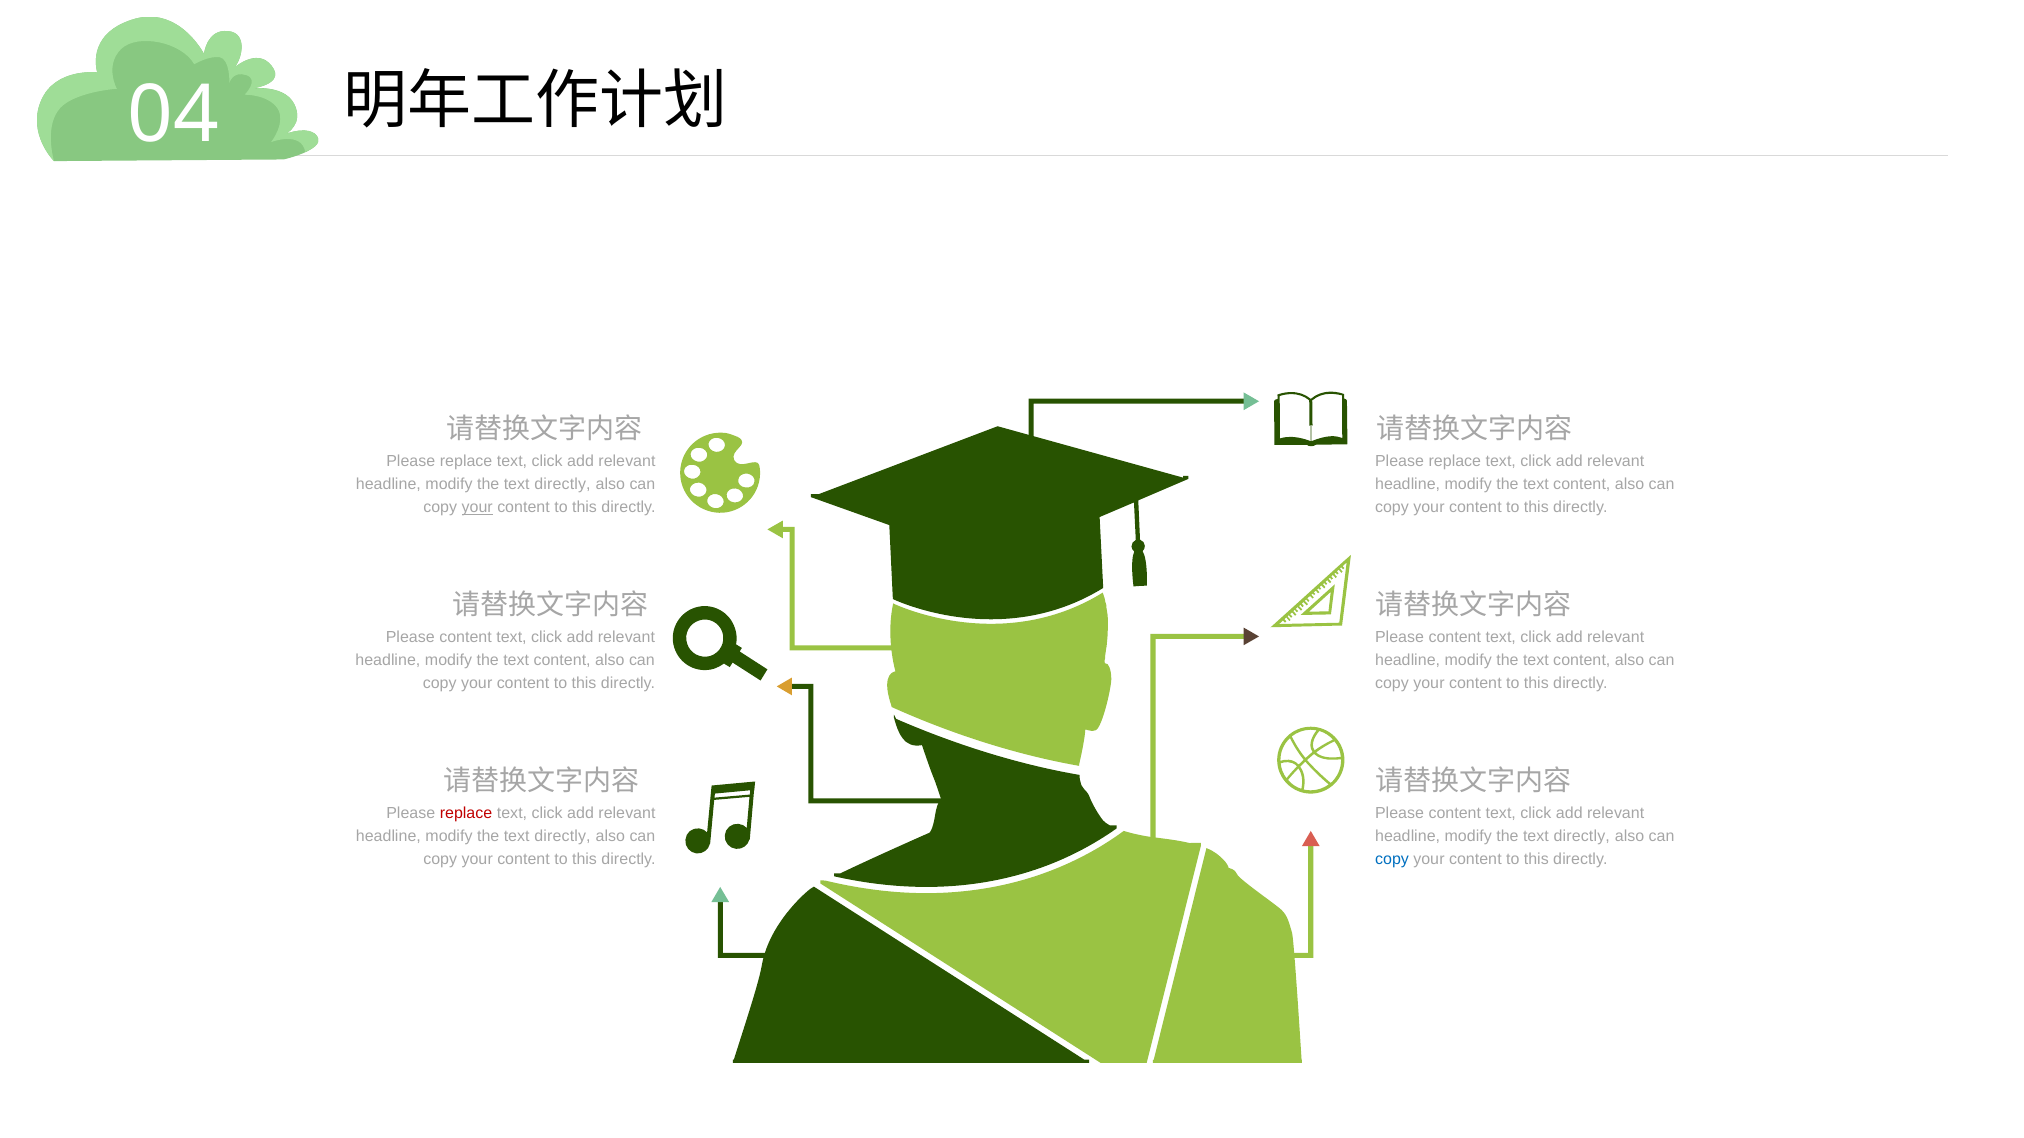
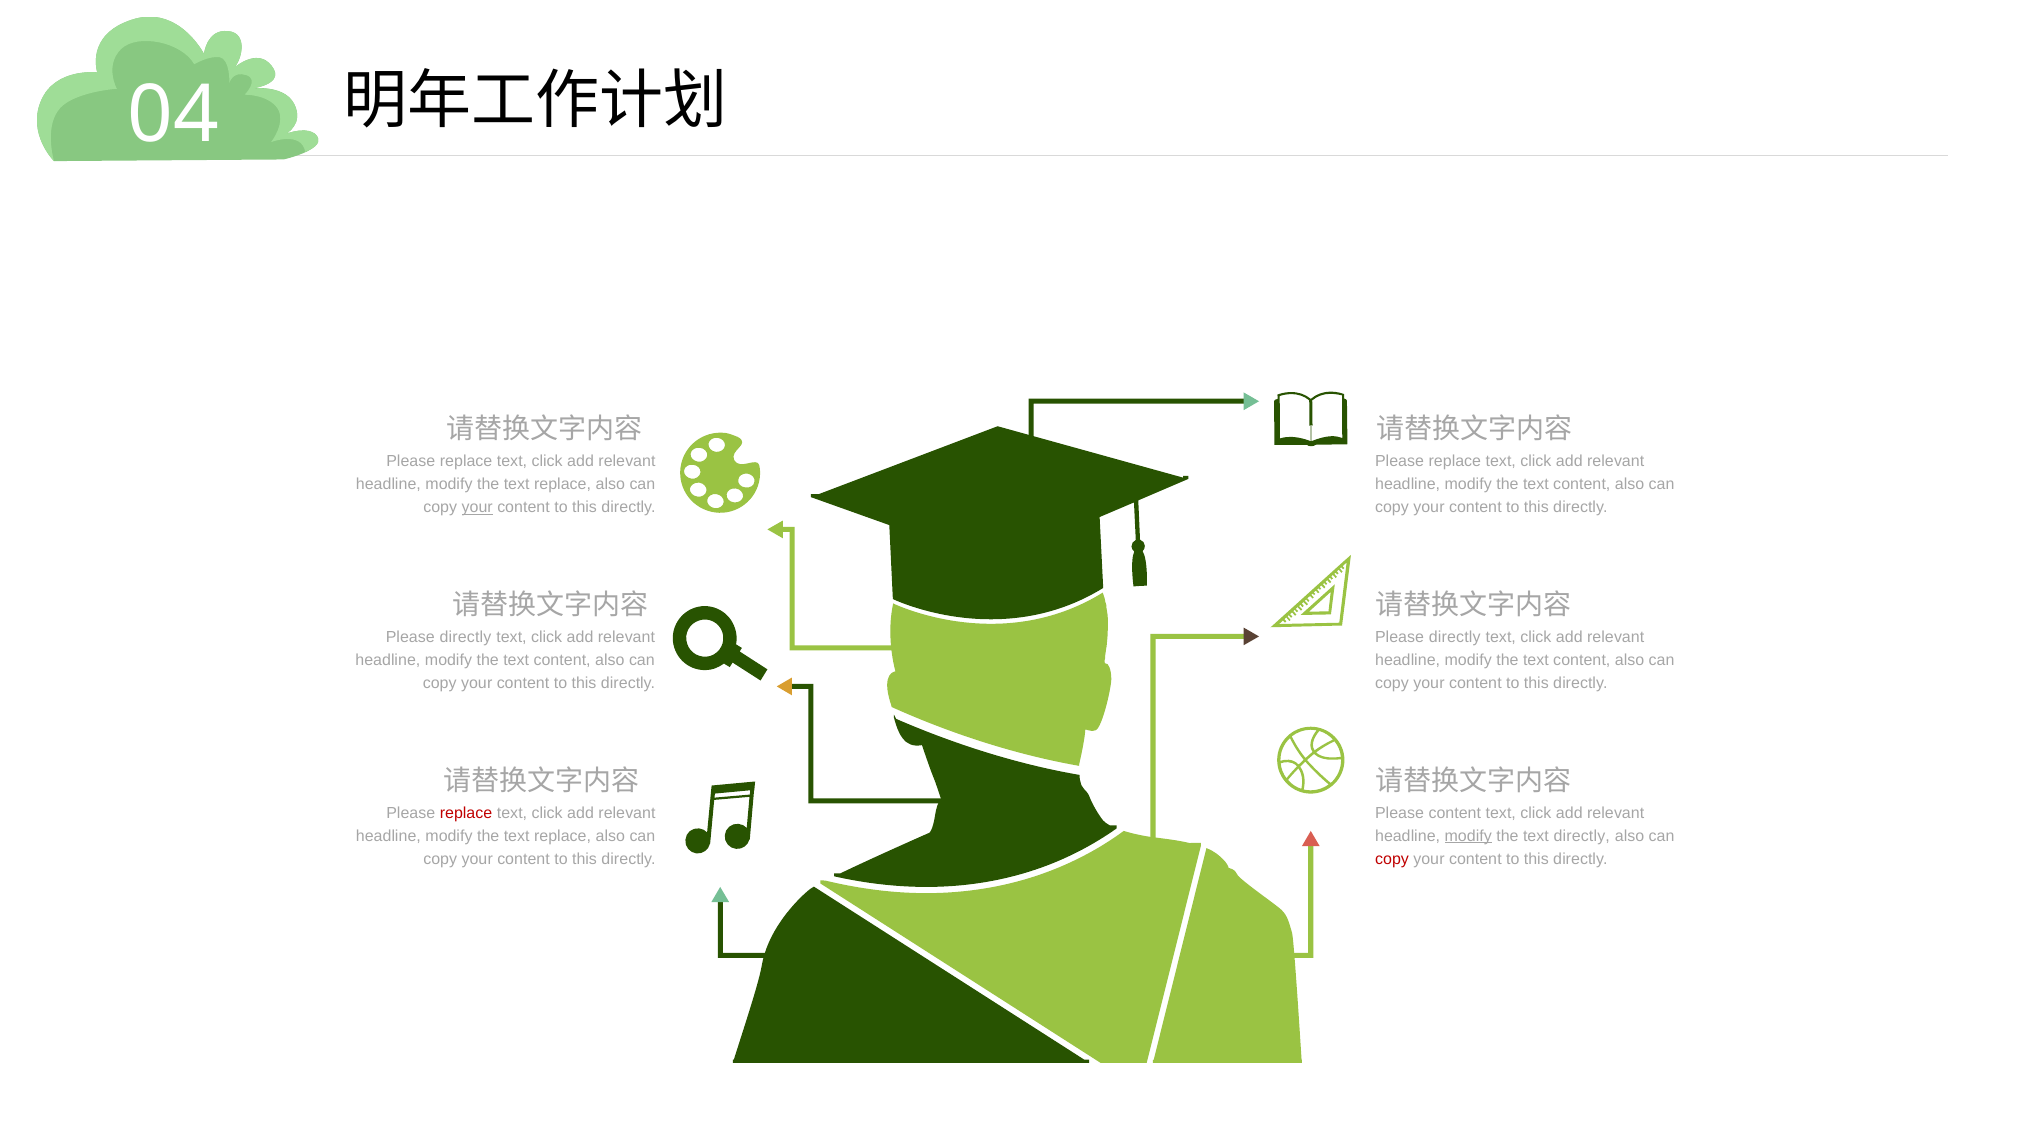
directly at (562, 484): directly -> replace
content at (466, 637): content -> directly
content at (1455, 637): content -> directly
directly at (562, 836): directly -> replace
modify at (1468, 836) underline: none -> present
copy at (1392, 859) colour: blue -> red
